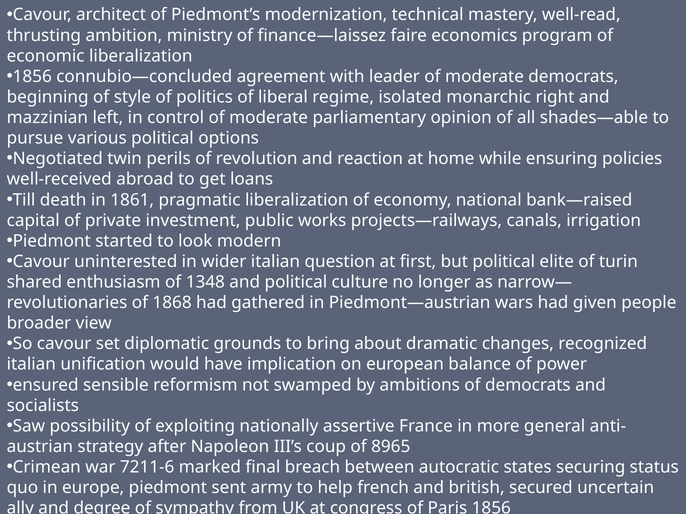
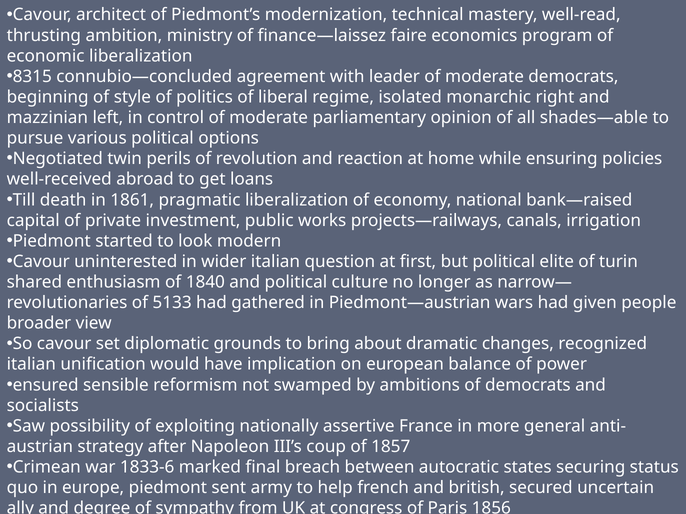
1856 at (32, 77): 1856 -> 8315
1348: 1348 -> 1840
1868: 1868 -> 5133
8965: 8965 -> 1857
7211-6: 7211-6 -> 1833-6
